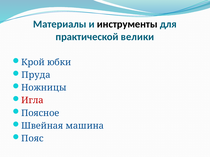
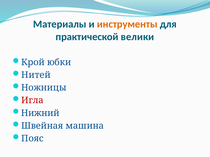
инструменты colour: black -> orange
Пруда: Пруда -> Нитей
Поясное: Поясное -> Нижний
